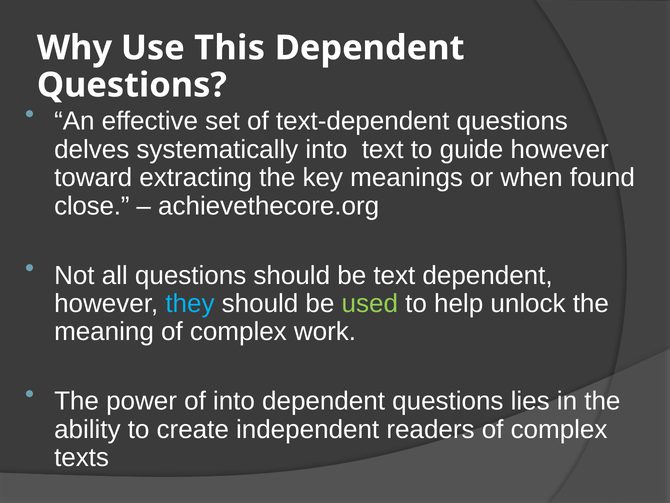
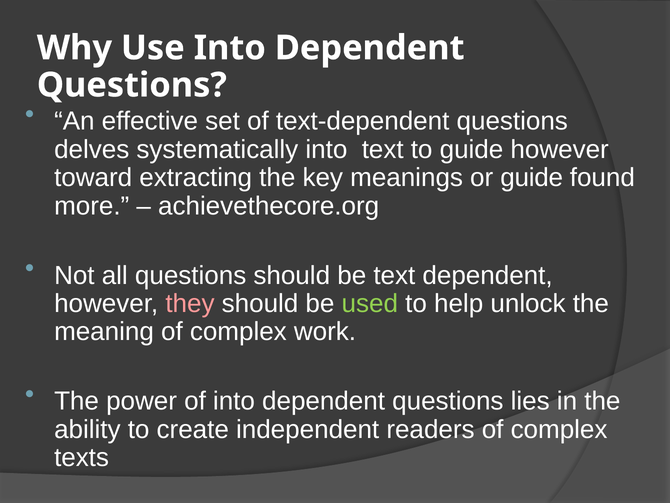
Use This: This -> Into
or when: when -> guide
close: close -> more
they colour: light blue -> pink
